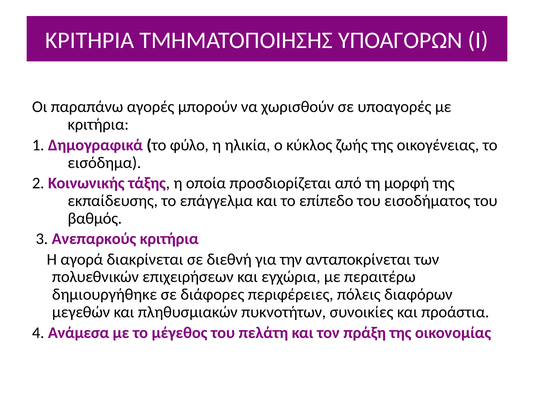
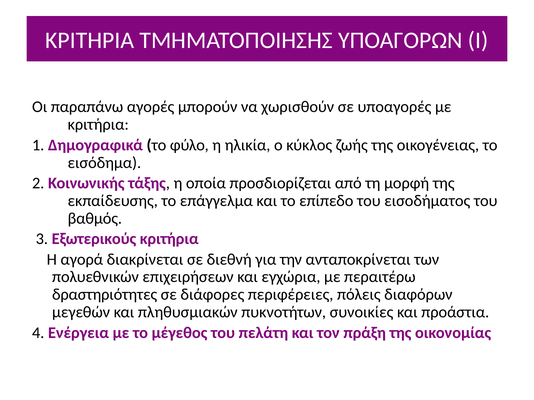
Ανεπαρκούς: Ανεπαρκούς -> Εξωτερικούς
δημιουργήθηκε: δημιουργήθηκε -> δραστηριότητες
Ανάμεσα: Ανάμεσα -> Ενέργεια
